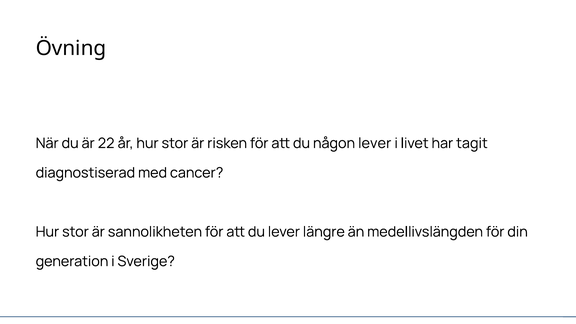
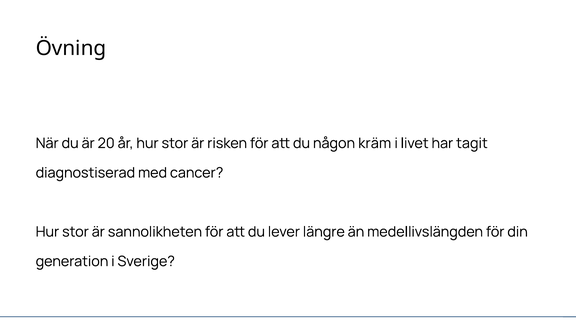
22: 22 -> 20
någon lever: lever -> kräm
